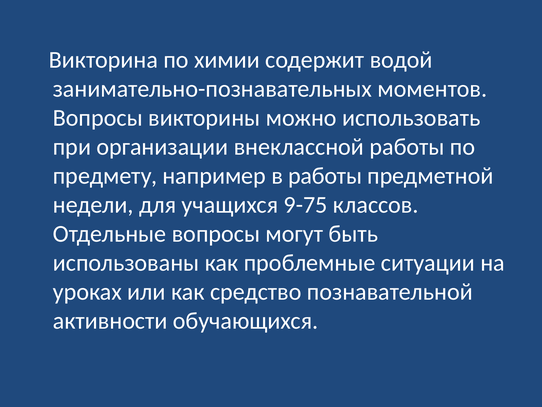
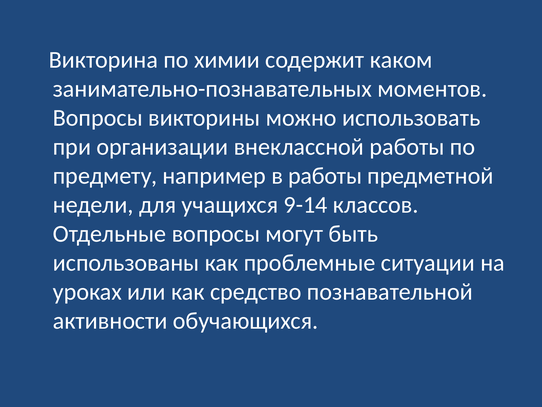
водой: водой -> каком
9-75: 9-75 -> 9-14
